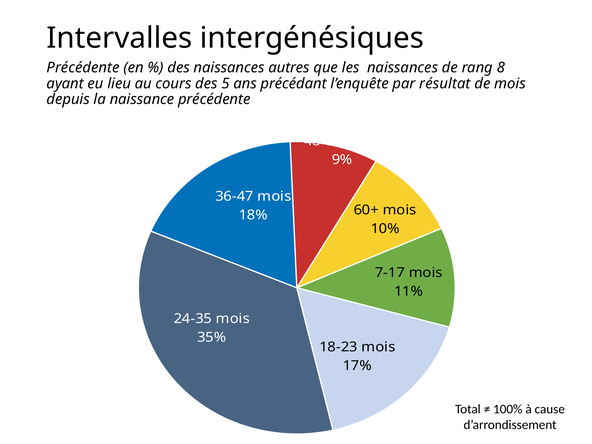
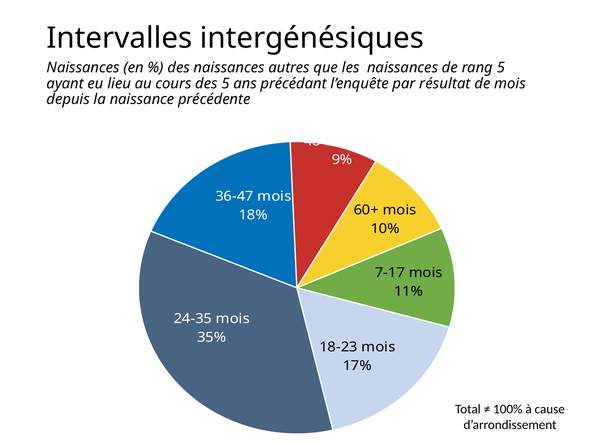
Précédente at (83, 67): Précédente -> Naissances
rang 8: 8 -> 5
